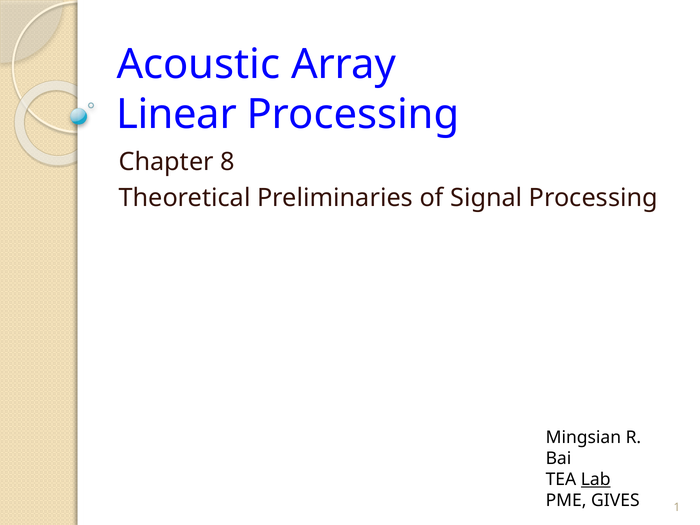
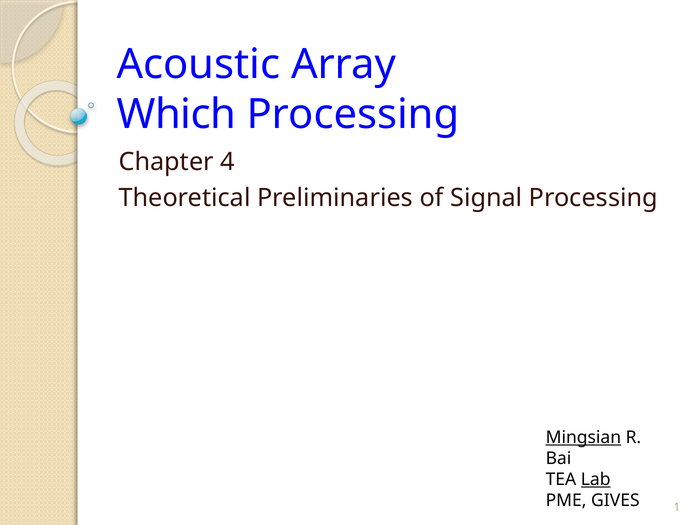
Linear: Linear -> Which
8: 8 -> 4
Mingsian underline: none -> present
